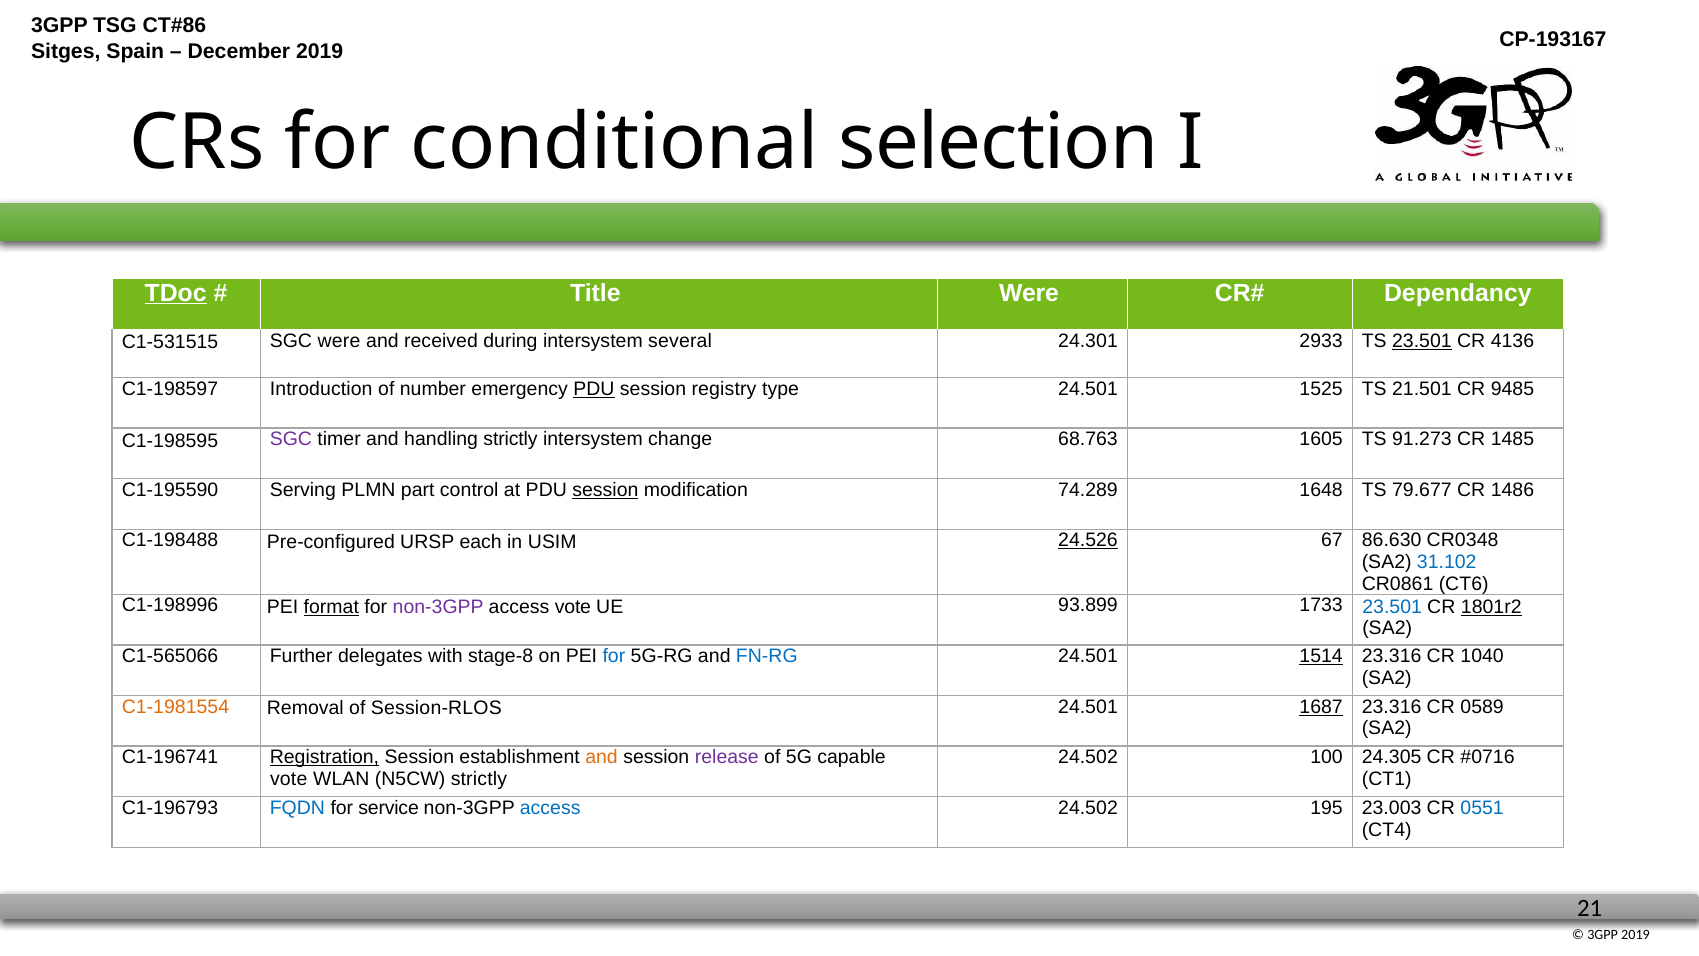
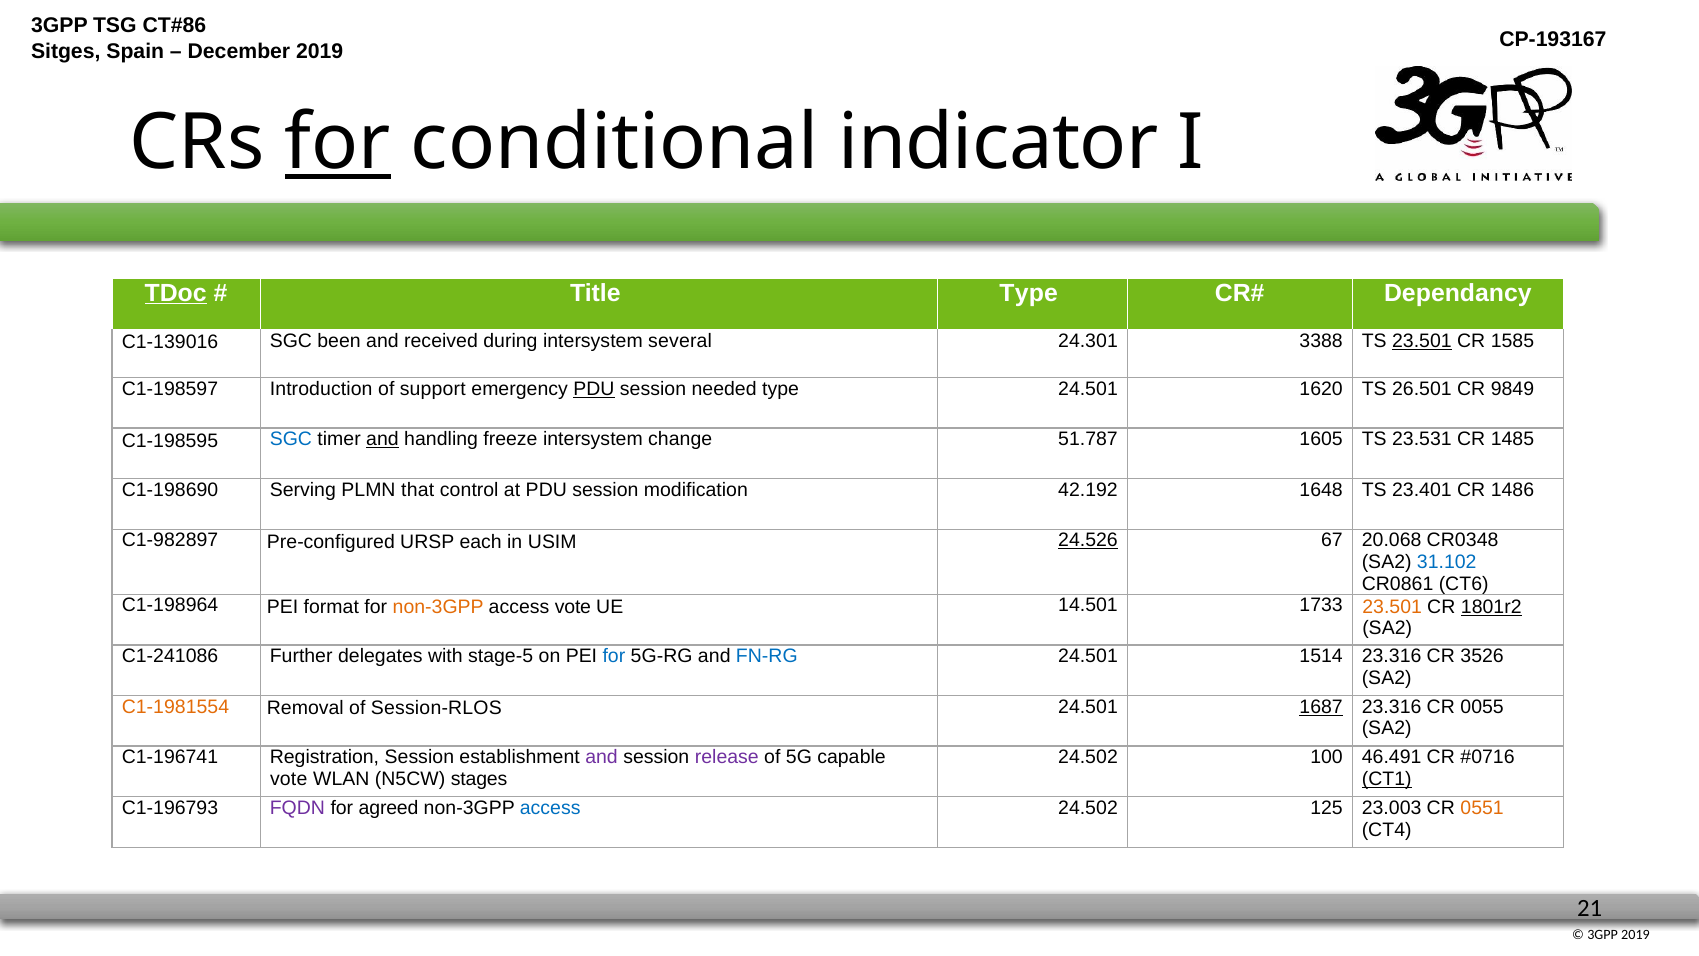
for at (338, 143) underline: none -> present
selection: selection -> indicator
Title Were: Were -> Type
C1-531515: C1-531515 -> C1-139016
SGC were: were -> been
2933: 2933 -> 3388
4136: 4136 -> 1585
number: number -> support
registry: registry -> needed
1525: 1525 -> 1620
21.501: 21.501 -> 26.501
9485: 9485 -> 9849
SGC at (291, 439) colour: purple -> blue
and at (382, 439) underline: none -> present
handling strictly: strictly -> freeze
68.763: 68.763 -> 51.787
91.273: 91.273 -> 23.531
C1-195590: C1-195590 -> C1-198690
part: part -> that
session at (605, 490) underline: present -> none
74.289: 74.289 -> 42.192
79.677: 79.677 -> 23.401
C1-198488: C1-198488 -> C1-982897
86.630: 86.630 -> 20.068
C1-198996: C1-198996 -> C1-198964
format underline: present -> none
non-3GPP at (438, 607) colour: purple -> orange
93.899: 93.899 -> 14.501
23.501 at (1392, 607) colour: blue -> orange
C1-565066: C1-565066 -> C1-241086
stage-8: stage-8 -> stage-5
1514 underline: present -> none
1040: 1040 -> 3526
0589: 0589 -> 0055
Registration underline: present -> none
and at (602, 757) colour: orange -> purple
24.305: 24.305 -> 46.491
N5CW strictly: strictly -> stages
CT1 underline: none -> present
FQDN colour: blue -> purple
service: service -> agreed
195: 195 -> 125
0551 colour: blue -> orange
